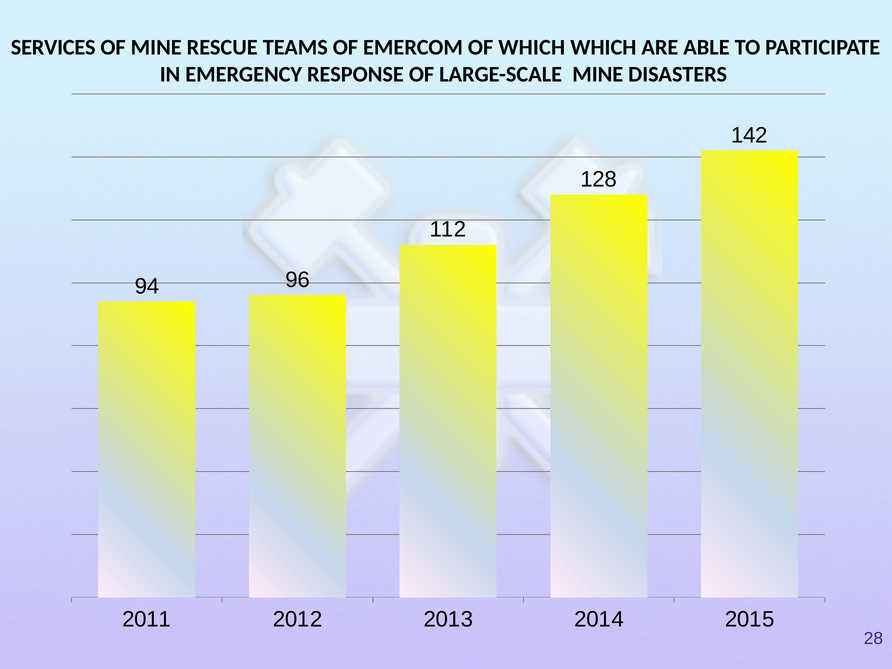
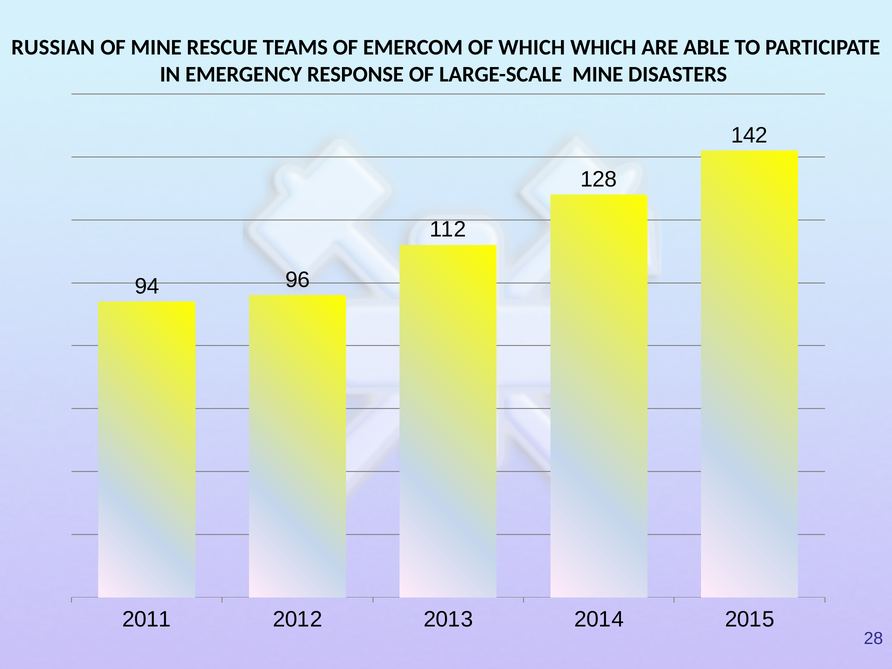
SERVICES: SERVICES -> RUSSIAN
